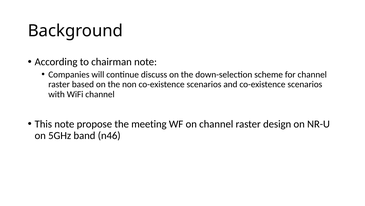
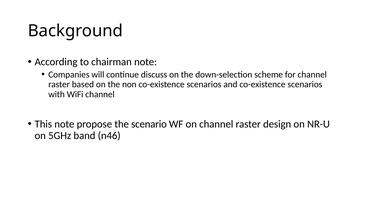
meeting: meeting -> scenario
